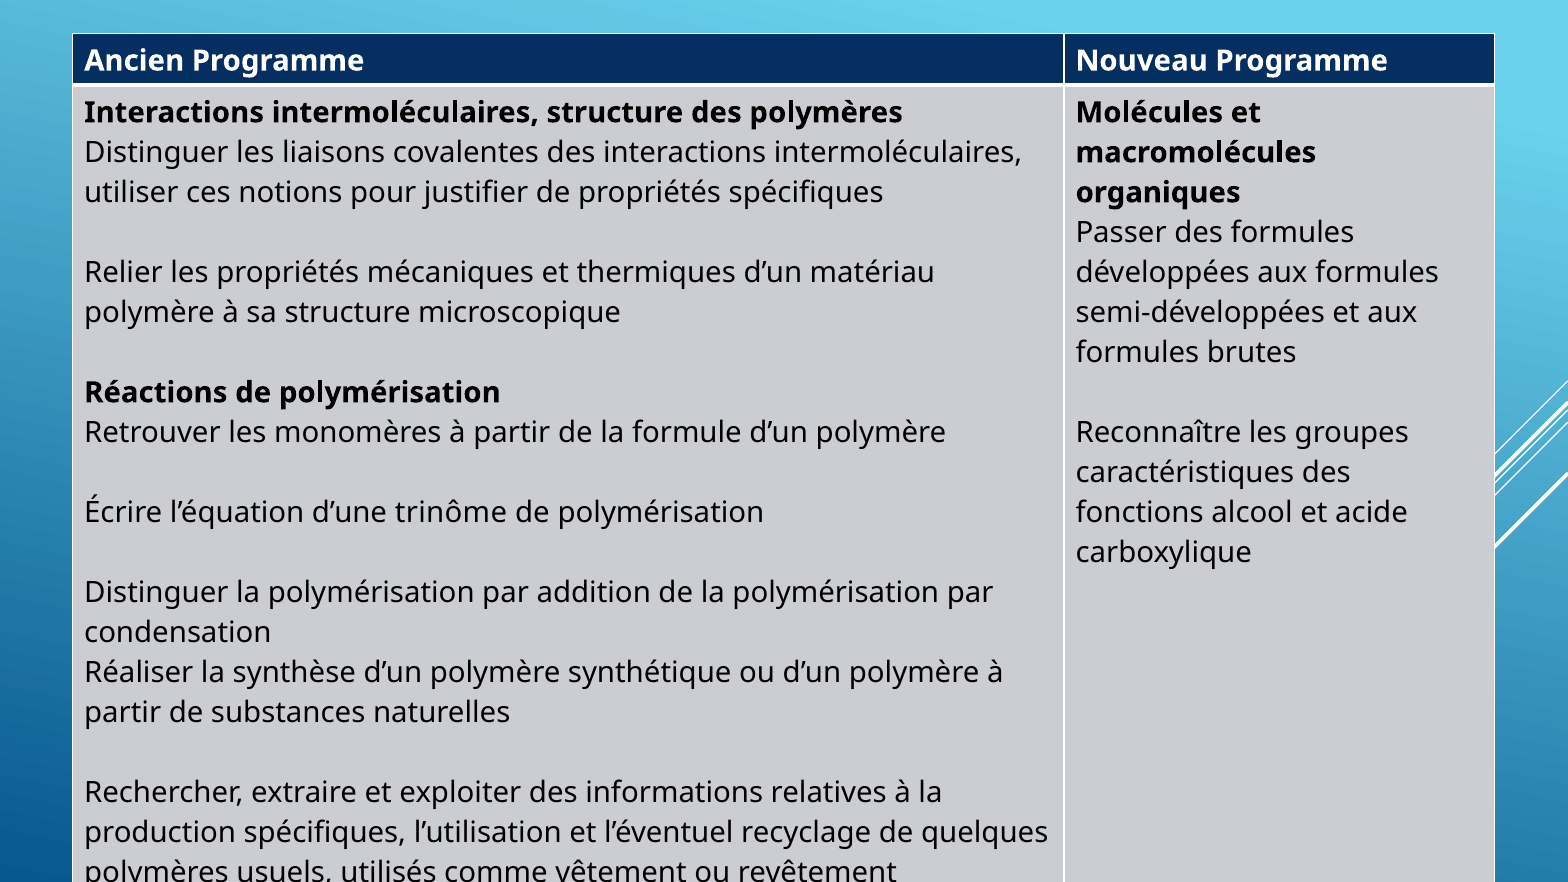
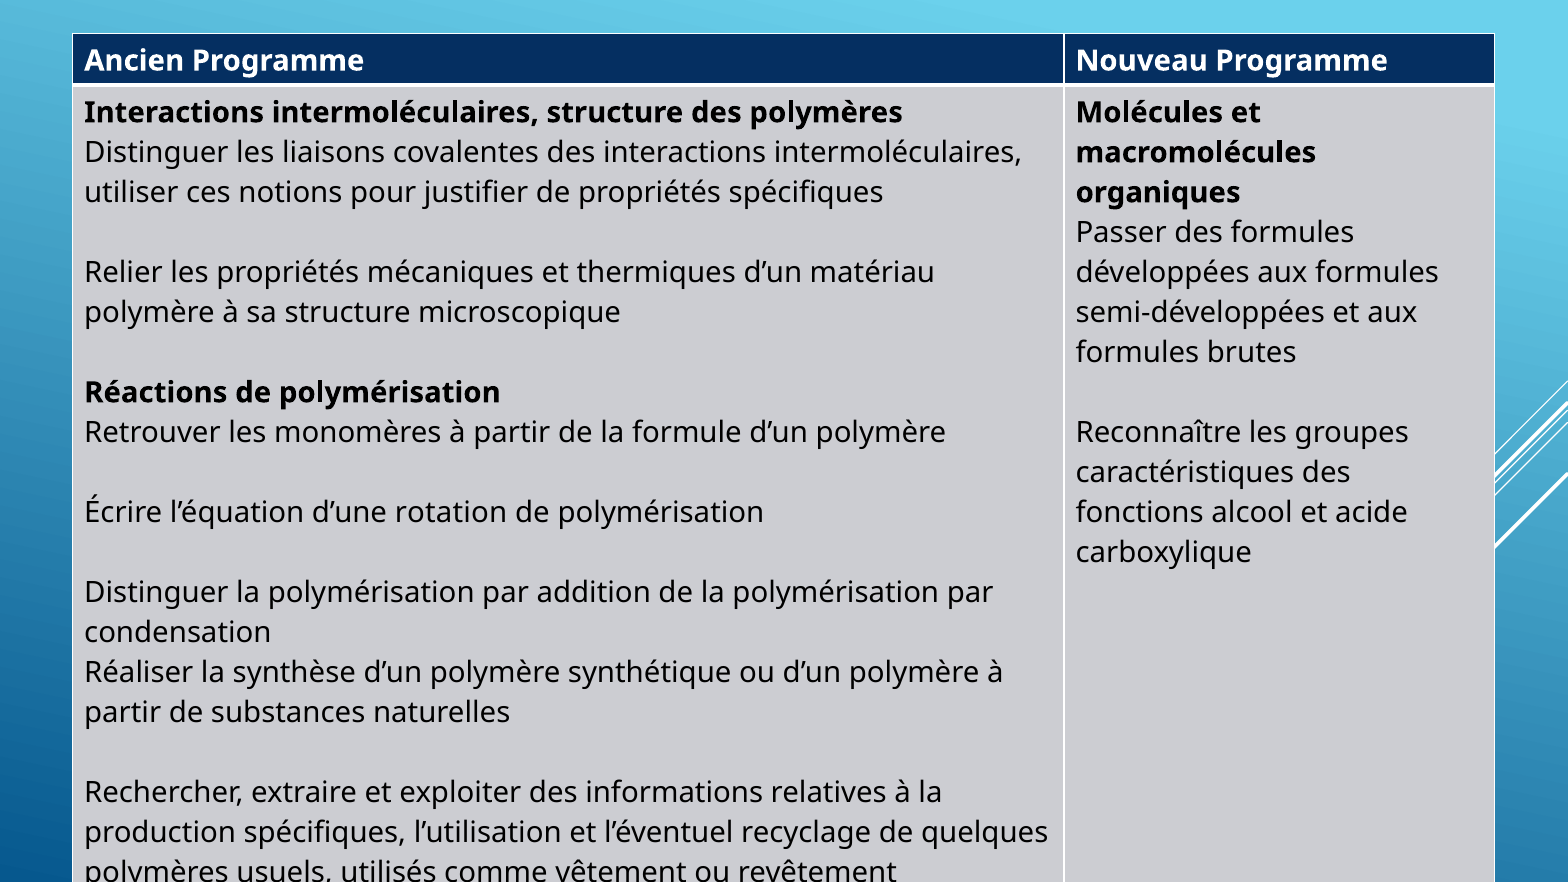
trinôme: trinôme -> rotation
